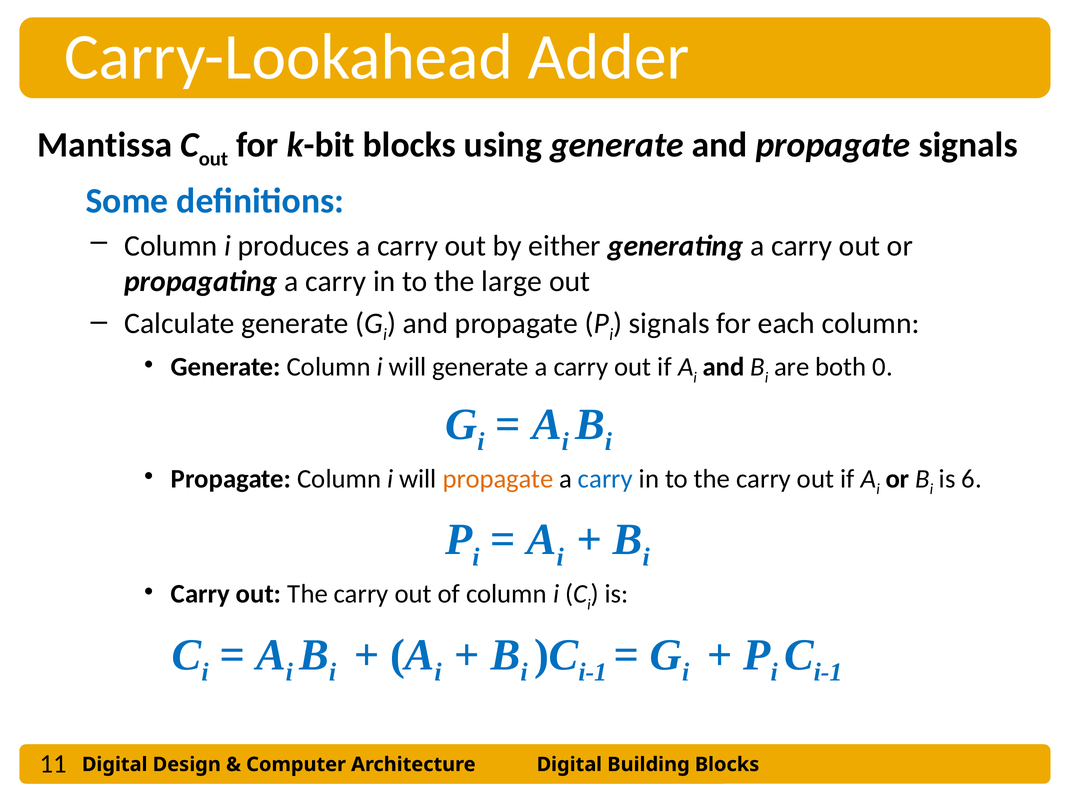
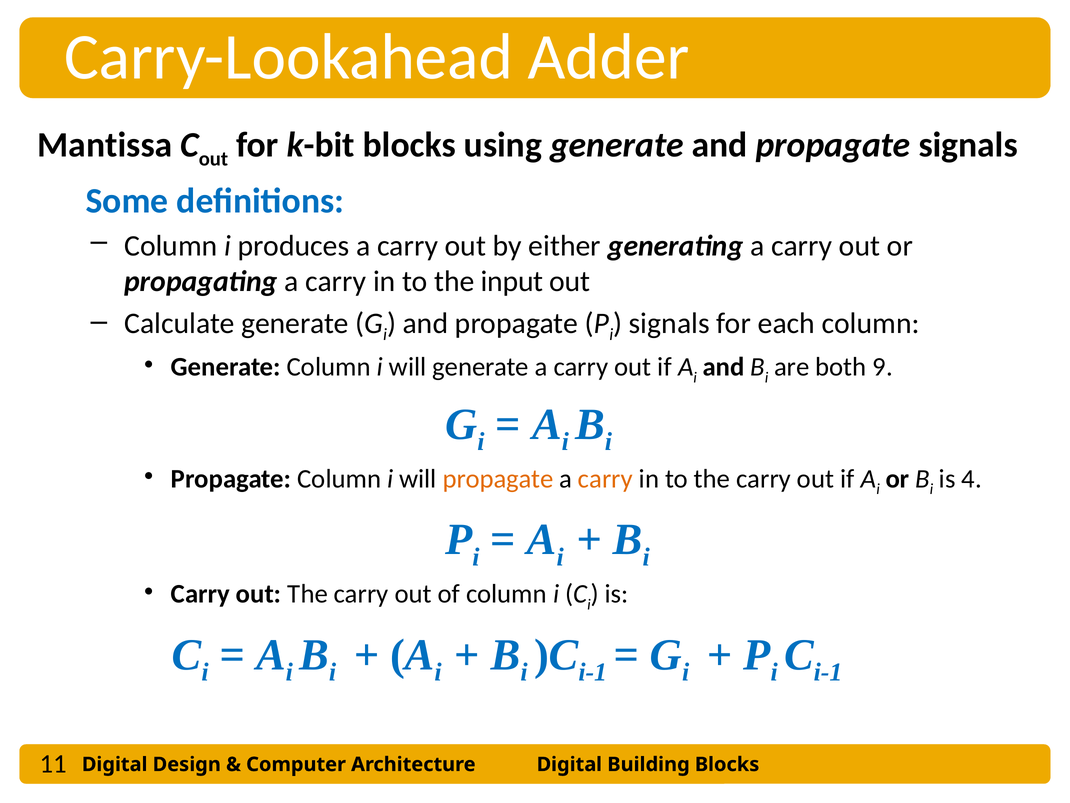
large: large -> input
0: 0 -> 9
carry at (605, 478) colour: blue -> orange
6: 6 -> 4
